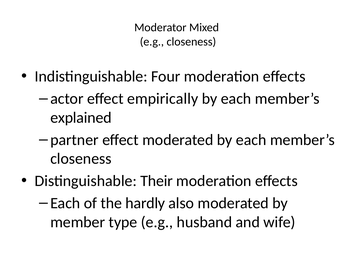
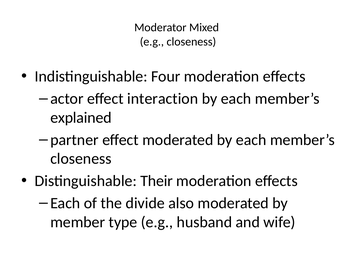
empirically: empirically -> interaction
hardly: hardly -> divide
